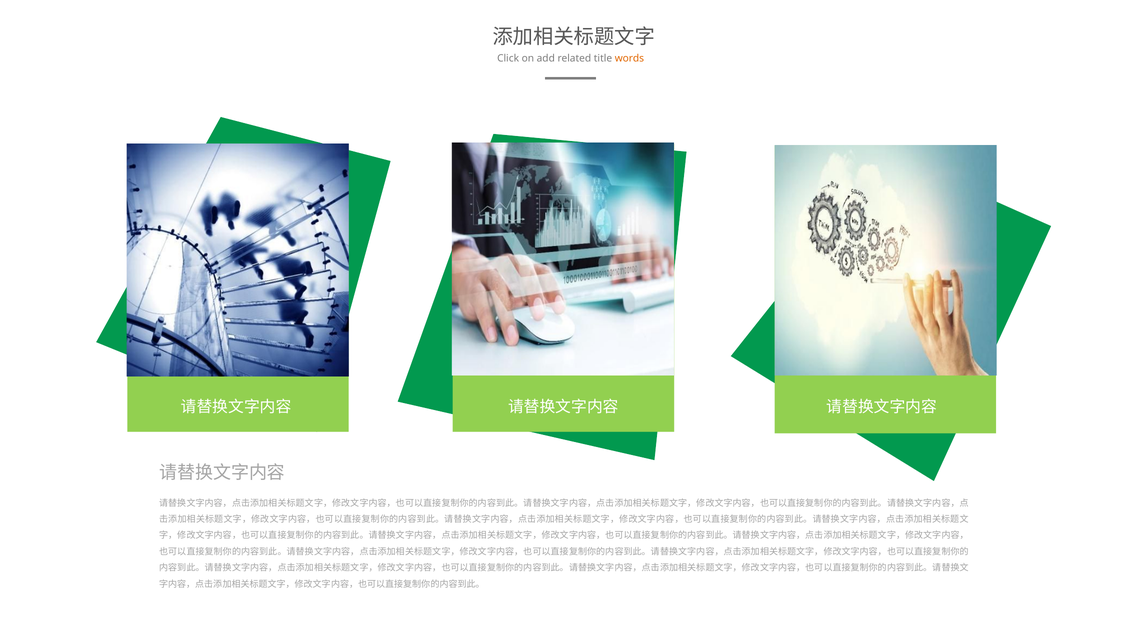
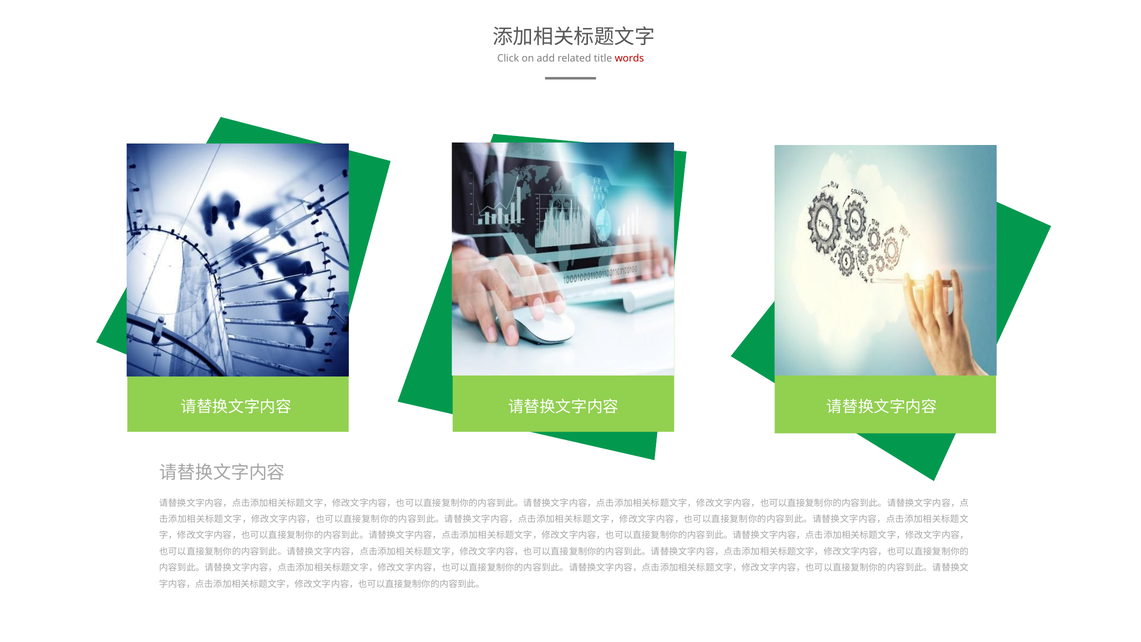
words colour: orange -> red
